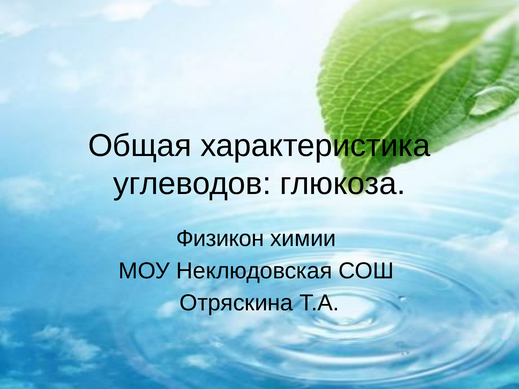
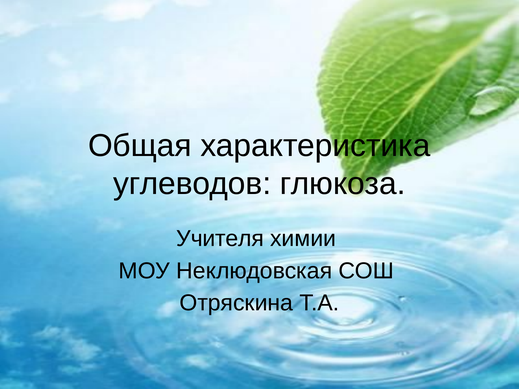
Физикон: Физикон -> Учителя
